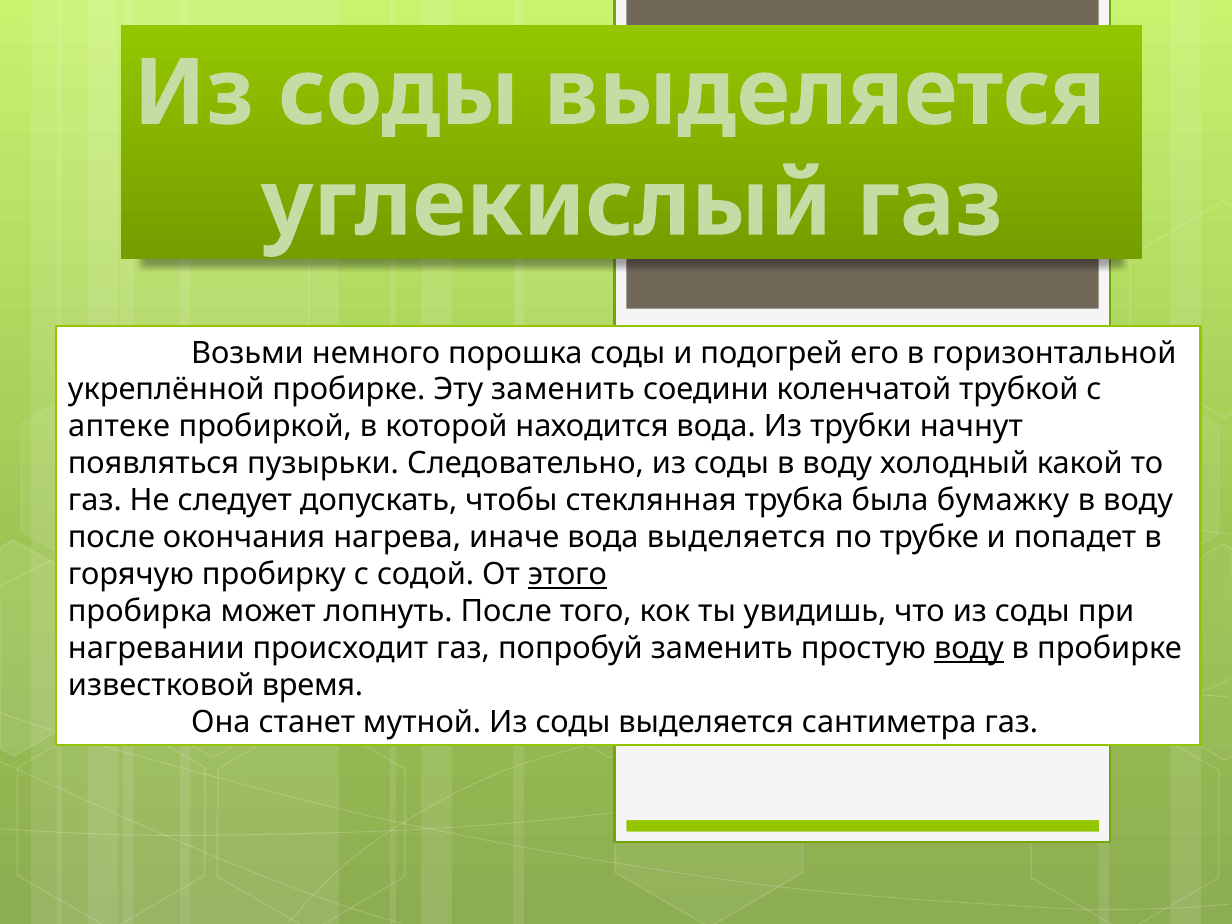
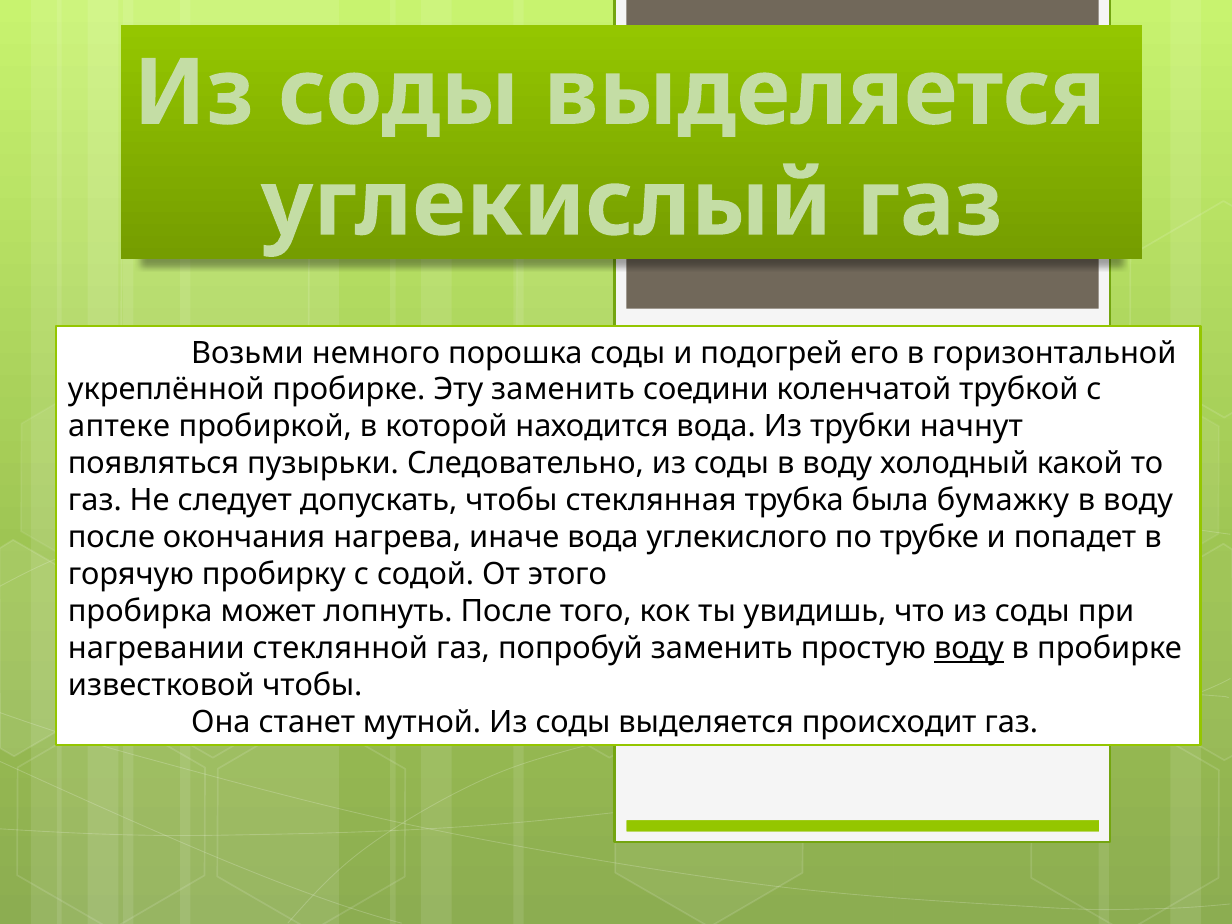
вода выделяется: выделяется -> углекислого
этого underline: present -> none
происходит: происходит -> стеклянной
известковой время: время -> чтобы
сантиметра: сантиметра -> происходит
